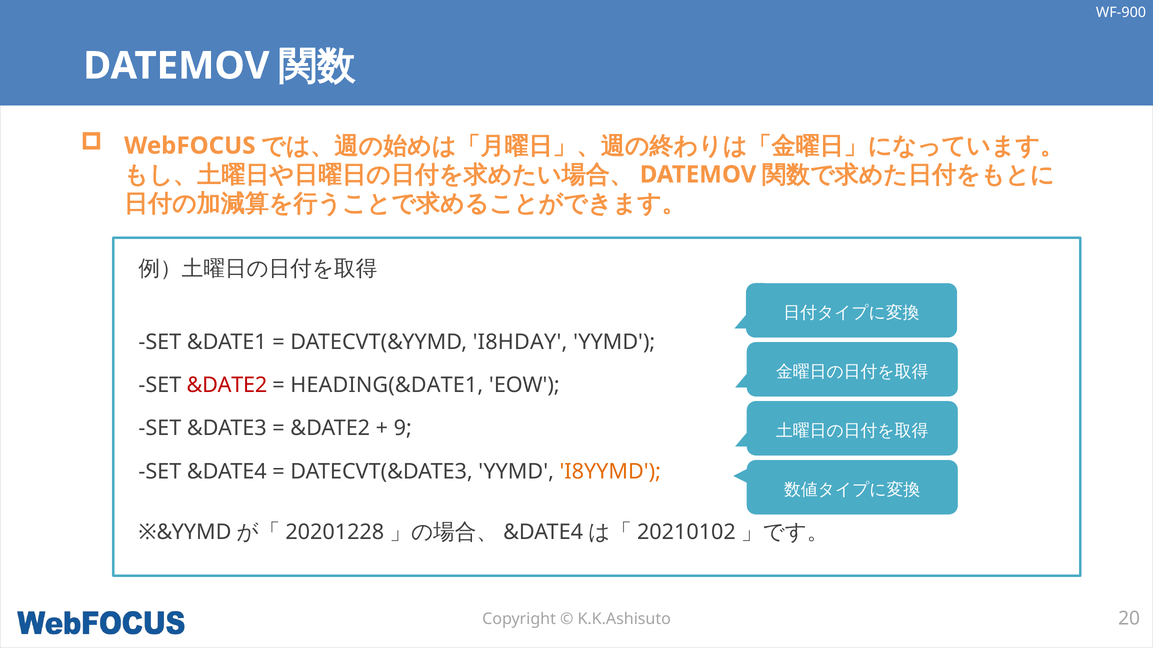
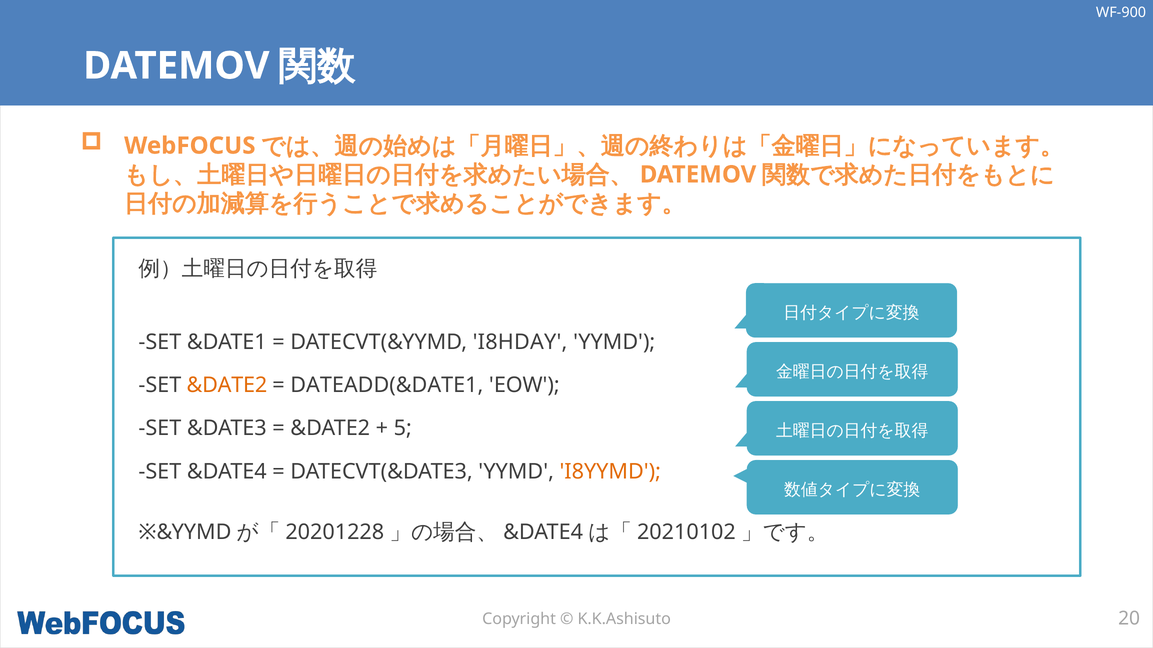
&DATE2 at (227, 385) colour: red -> orange
HEADING(&DATE1: HEADING(&DATE1 -> DATEADD(&DATE1
9: 9 -> 5
